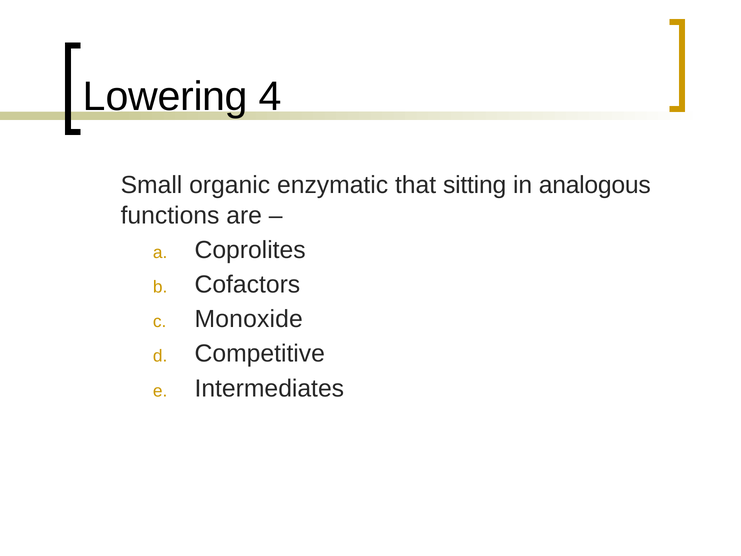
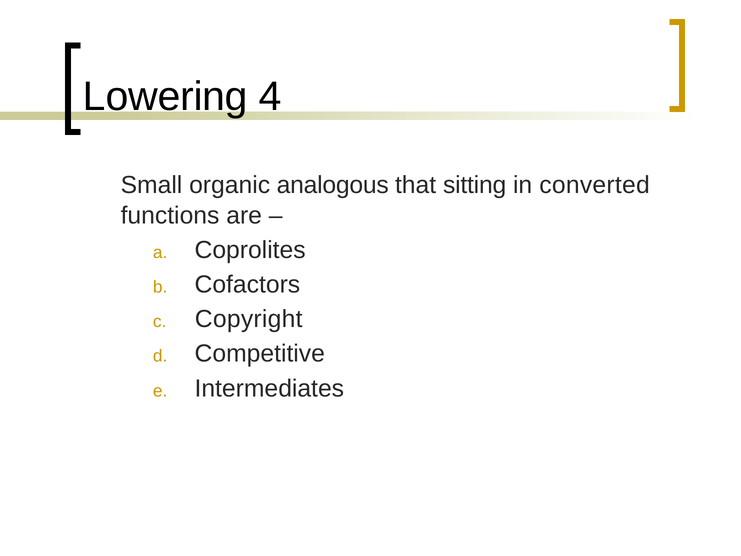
enzymatic: enzymatic -> analogous
analogous: analogous -> converted
Monoxide: Monoxide -> Copyright
